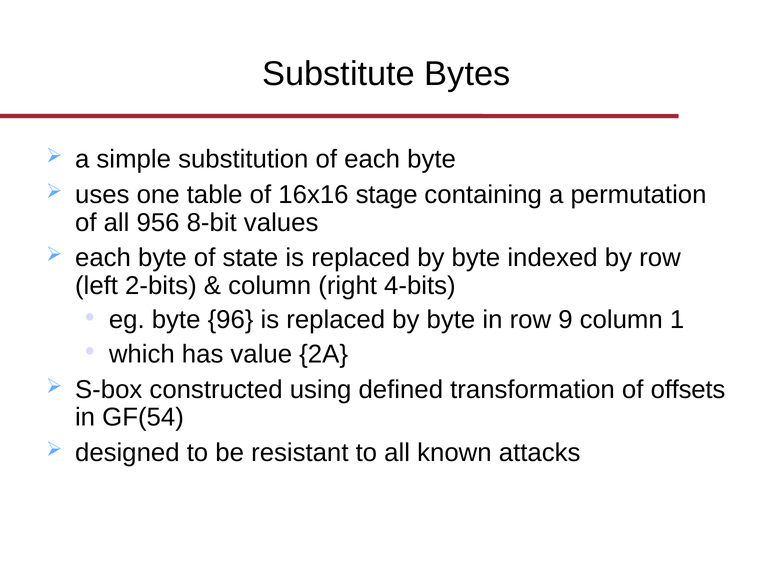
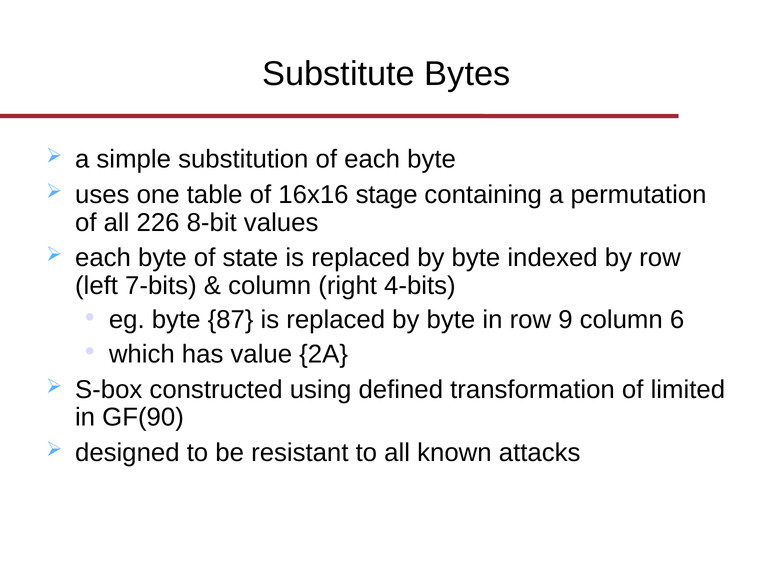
956: 956 -> 226
2-bits: 2-bits -> 7-bits
96: 96 -> 87
1: 1 -> 6
offsets: offsets -> limited
GF(54: GF(54 -> GF(90
